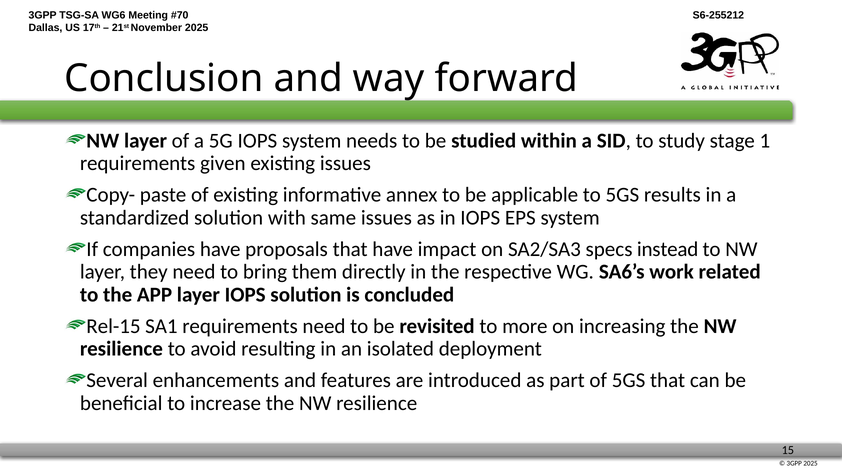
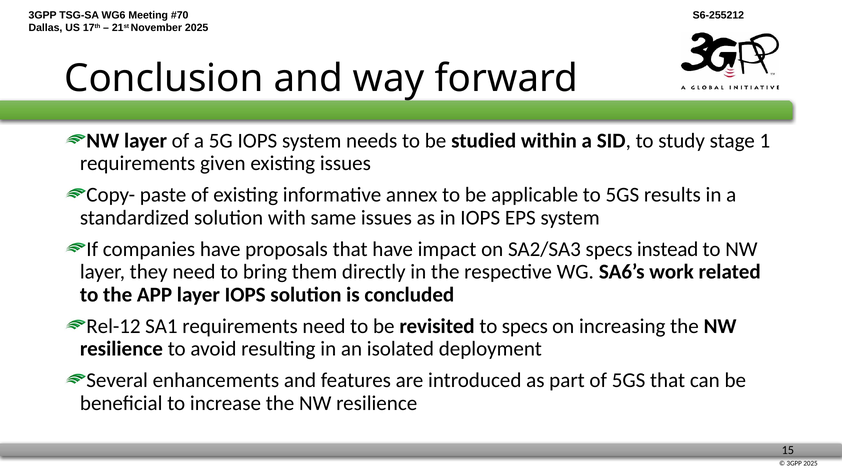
Rel-15: Rel-15 -> Rel-12
to more: more -> specs
